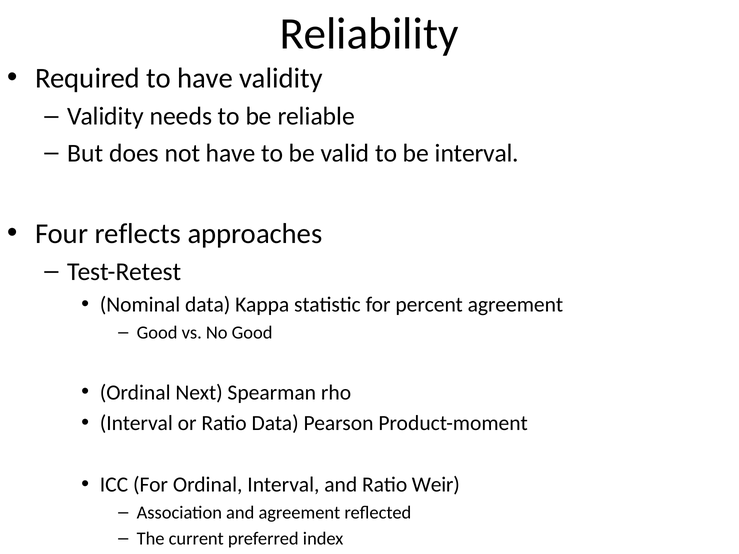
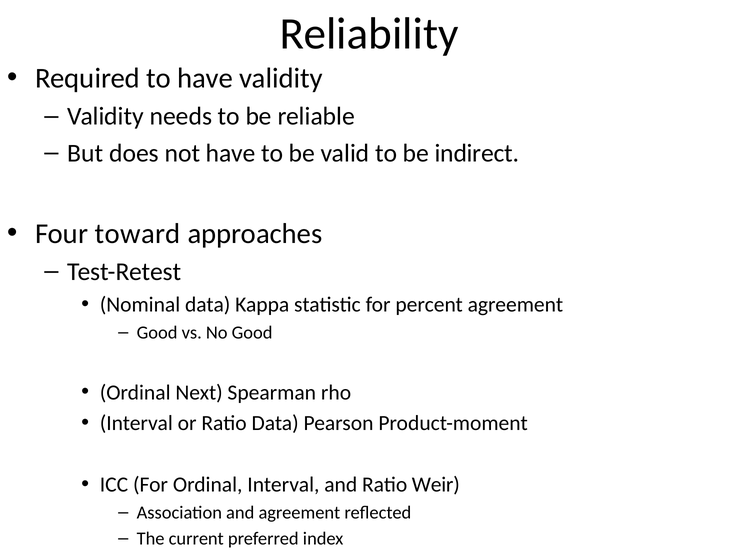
be interval: interval -> indirect
reflects: reflects -> toward
